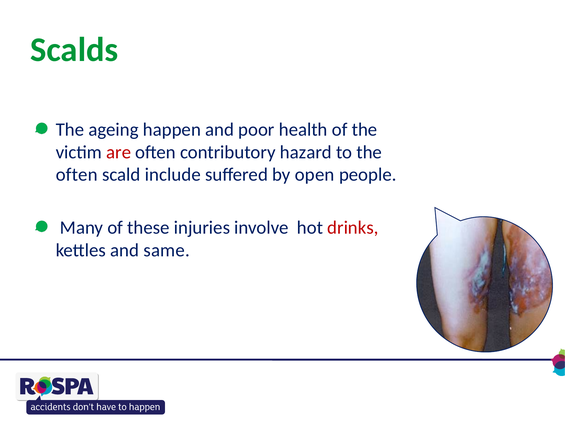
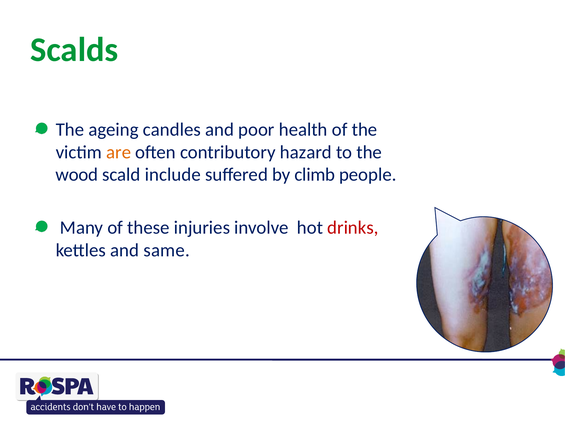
happen: happen -> candles
are colour: red -> orange
often at (77, 175): often -> wood
open: open -> climb
